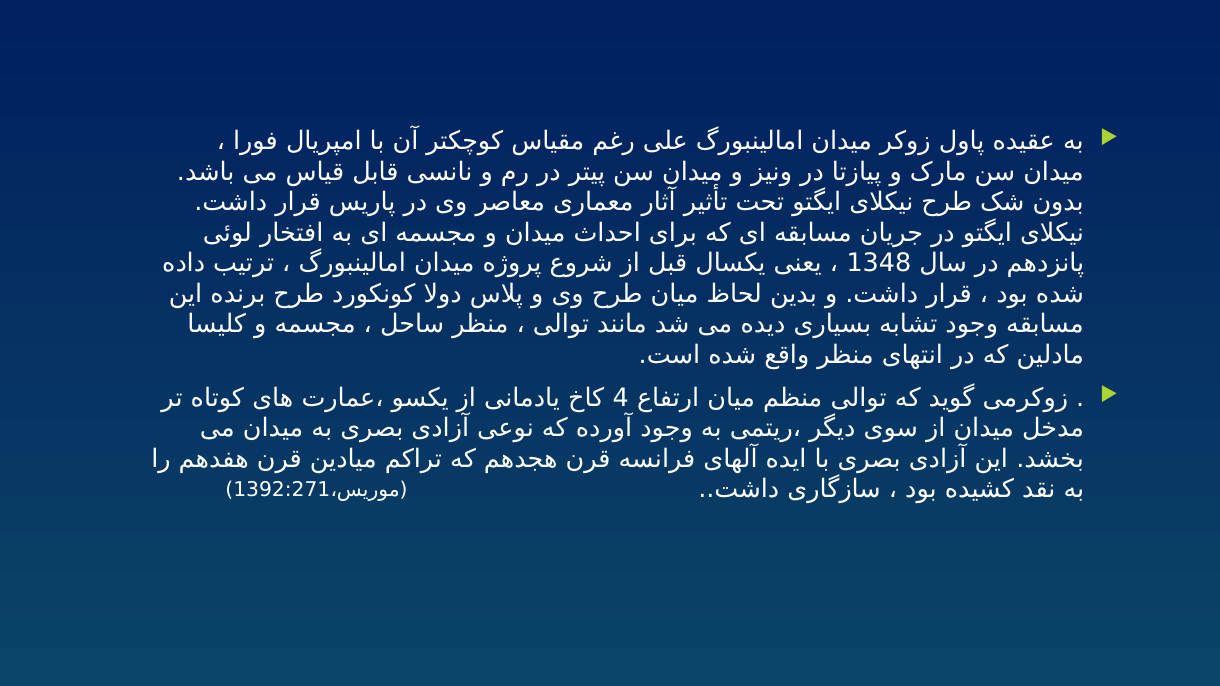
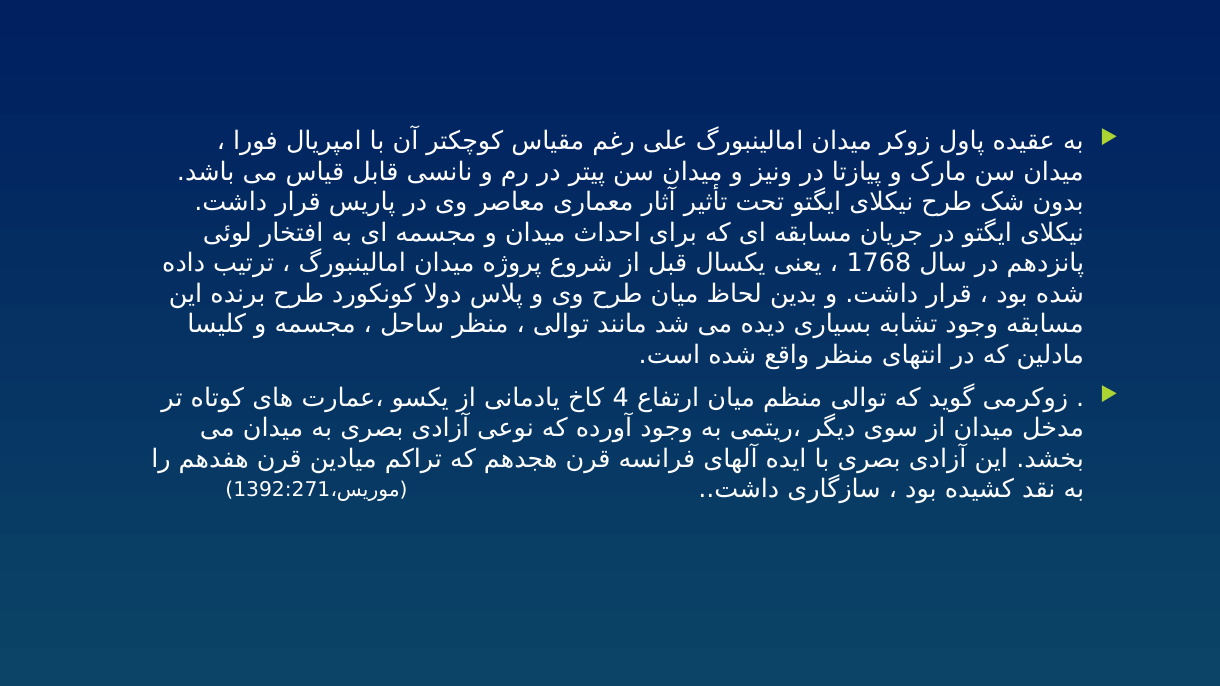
1348: 1348 -> 1768
